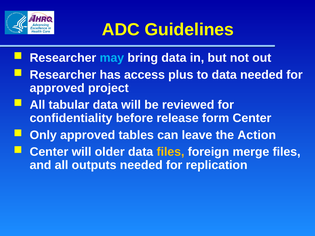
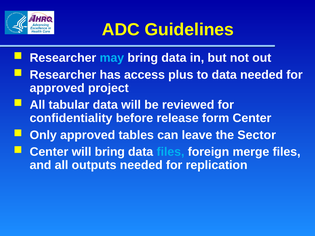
Action: Action -> Sector
will older: older -> bring
files at (170, 152) colour: yellow -> light blue
